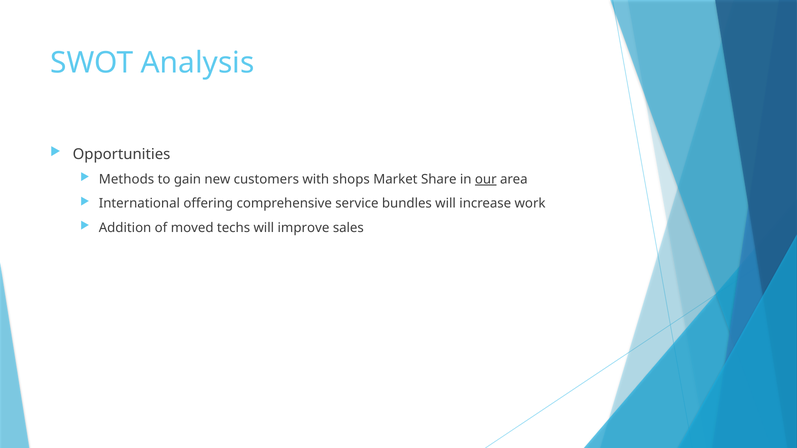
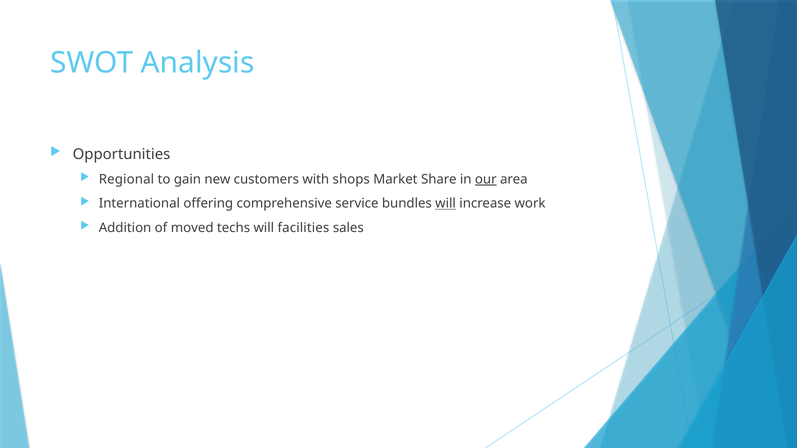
Methods: Methods -> Regional
will at (446, 204) underline: none -> present
improve: improve -> facilities
